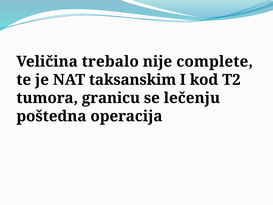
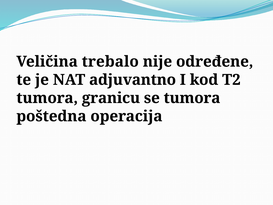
complete: complete -> određene
taksanskim: taksanskim -> adjuvantno
se lečenju: lečenju -> tumora
